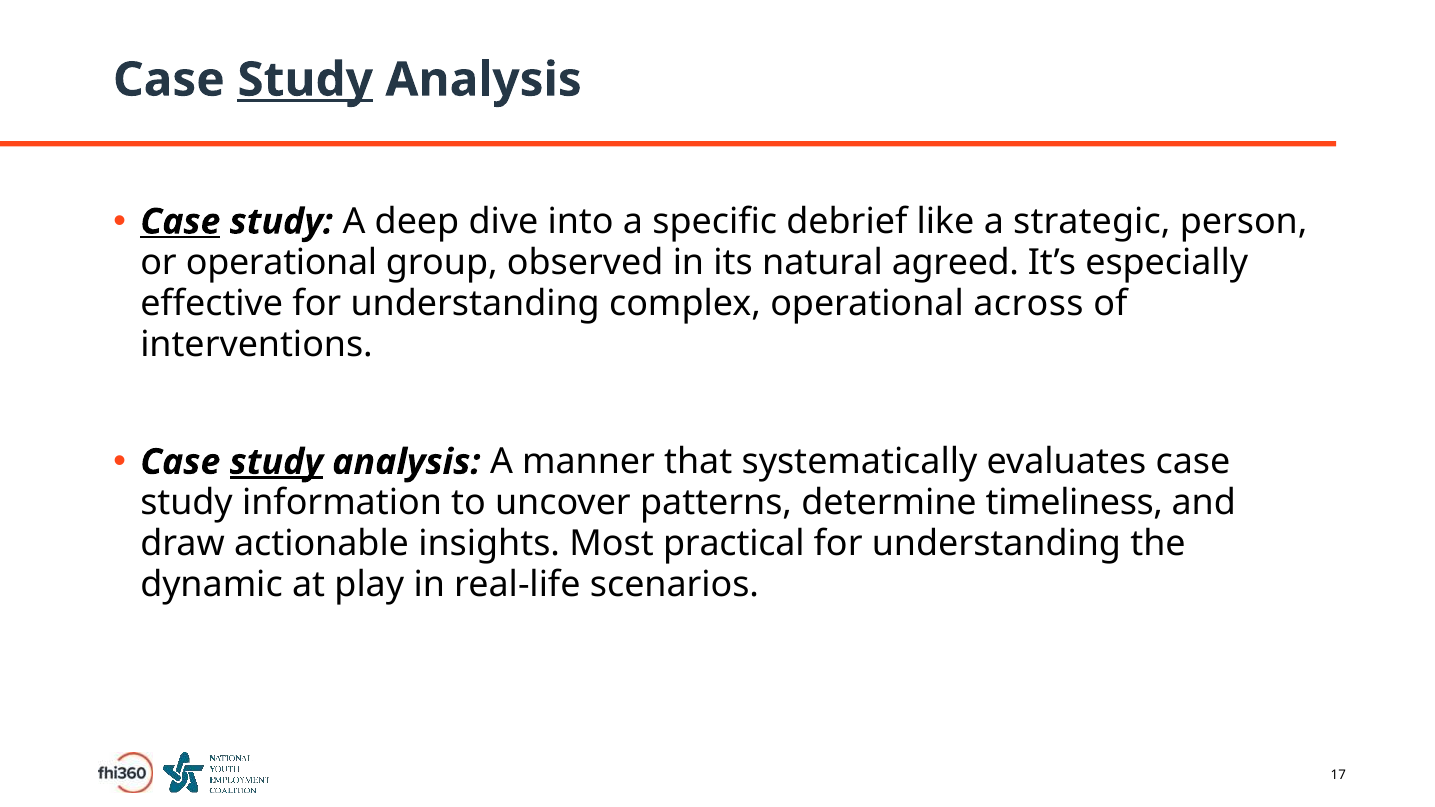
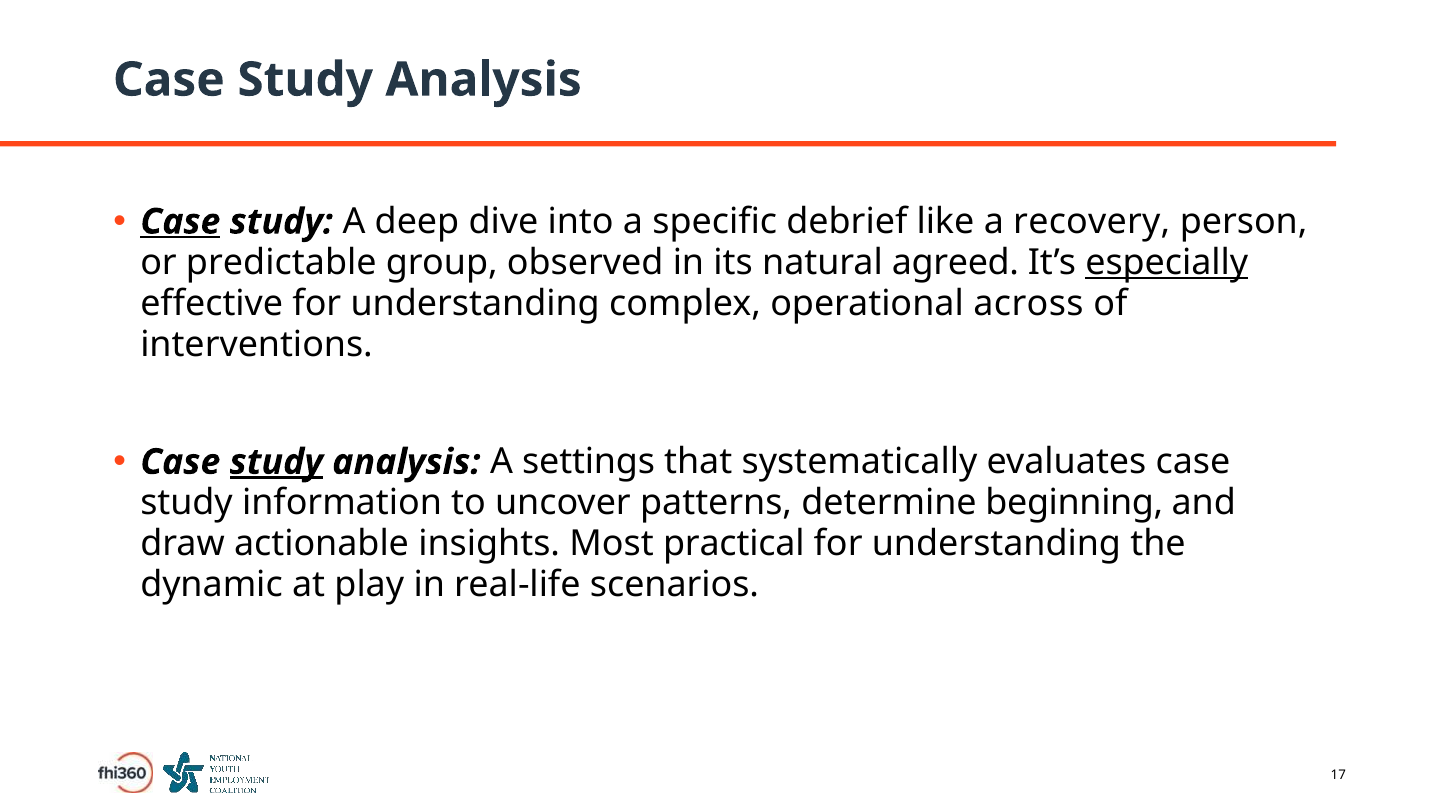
Study at (305, 80) underline: present -> none
strategic: strategic -> recovery
or operational: operational -> predictable
especially underline: none -> present
manner: manner -> settings
timeliness: timeliness -> beginning
